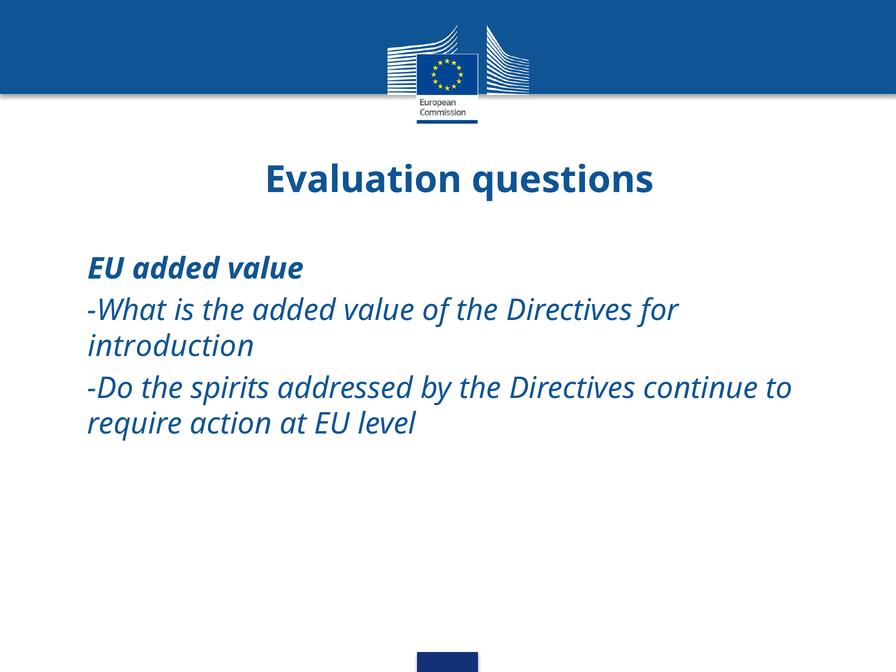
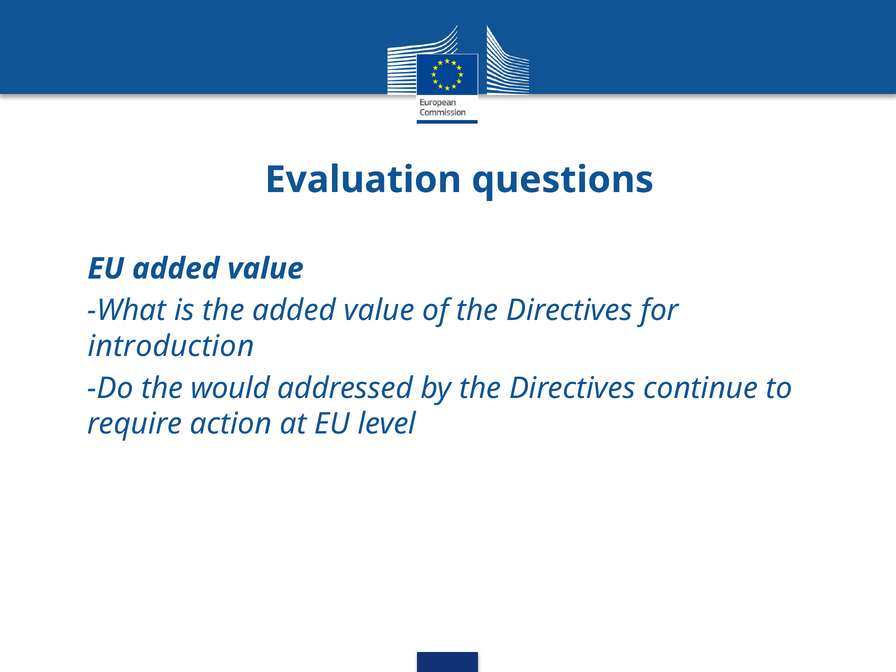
spirits: spirits -> would
